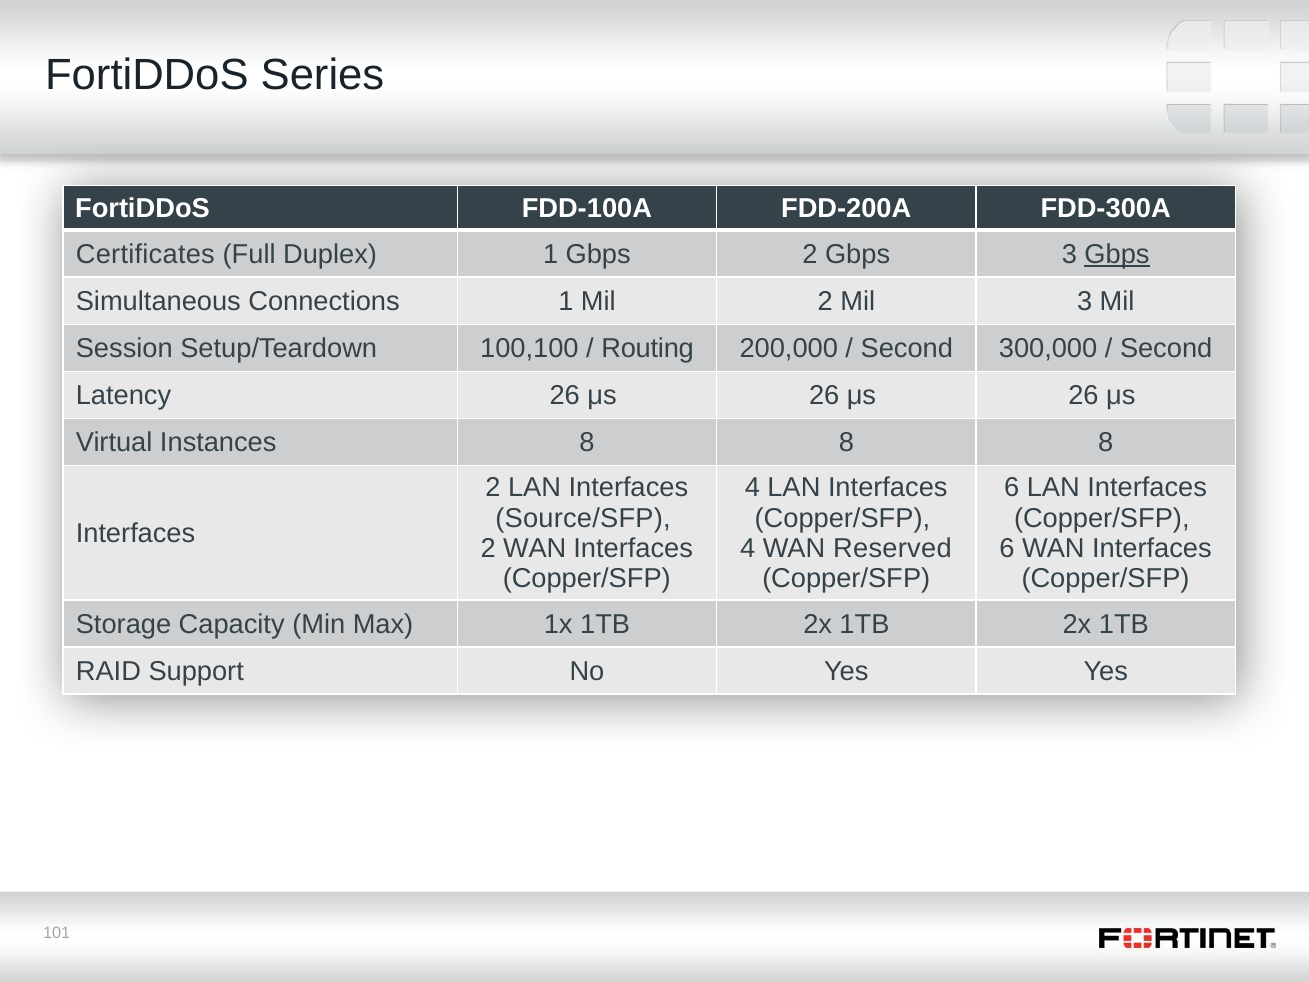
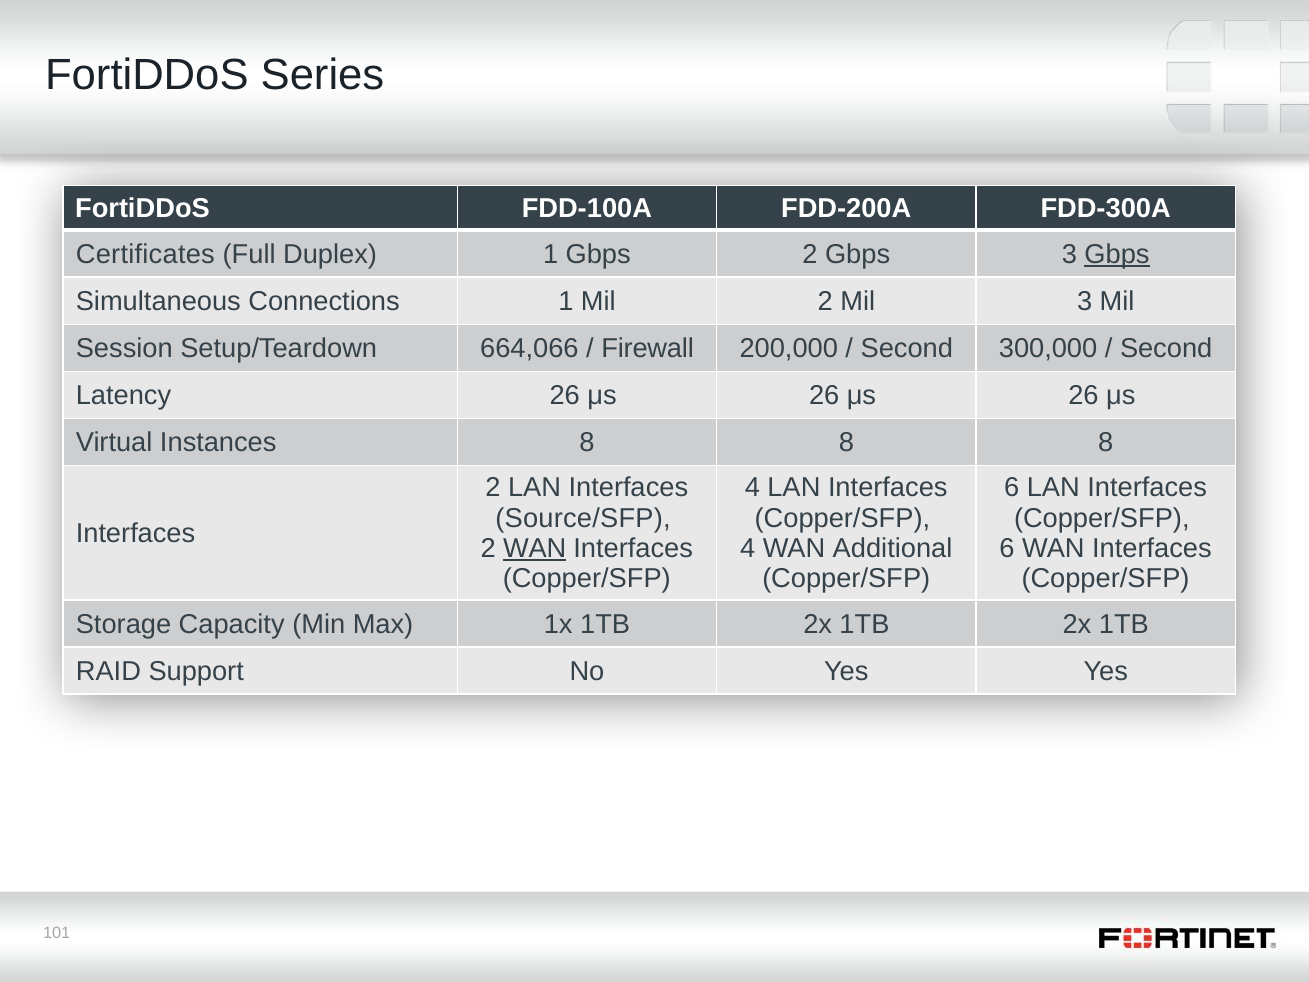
100,100: 100,100 -> 664,066
Routing: Routing -> Firewall
WAN at (535, 548) underline: none -> present
Reserved: Reserved -> Additional
